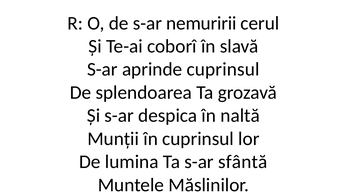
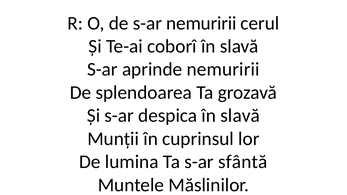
aprinde cuprinsul: cuprinsul -> nemuririi
despica în naltă: naltă -> slavă
